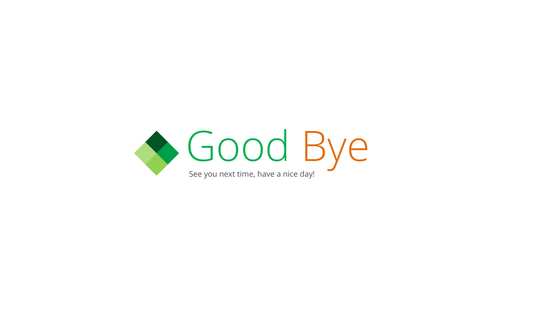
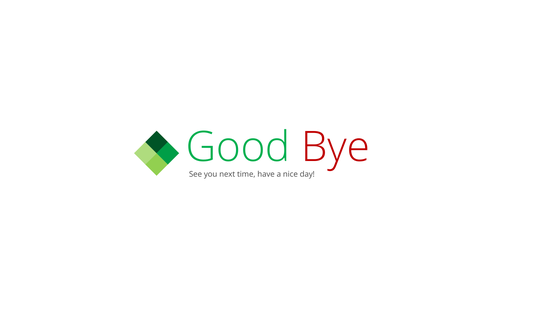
Bye colour: orange -> red
